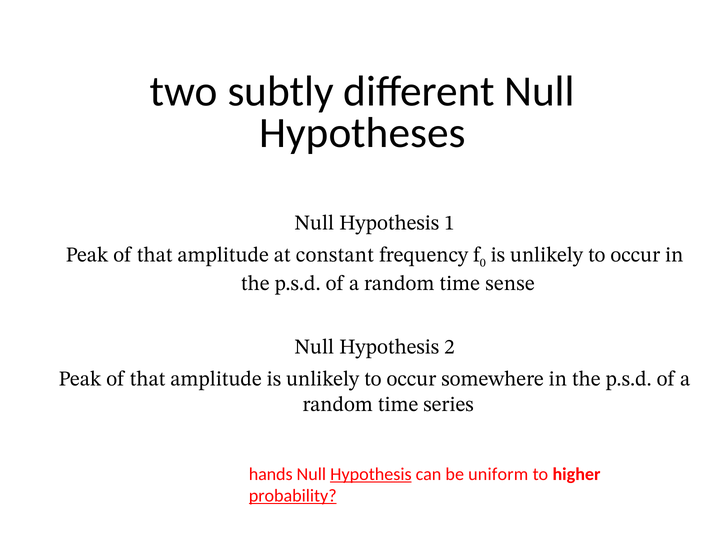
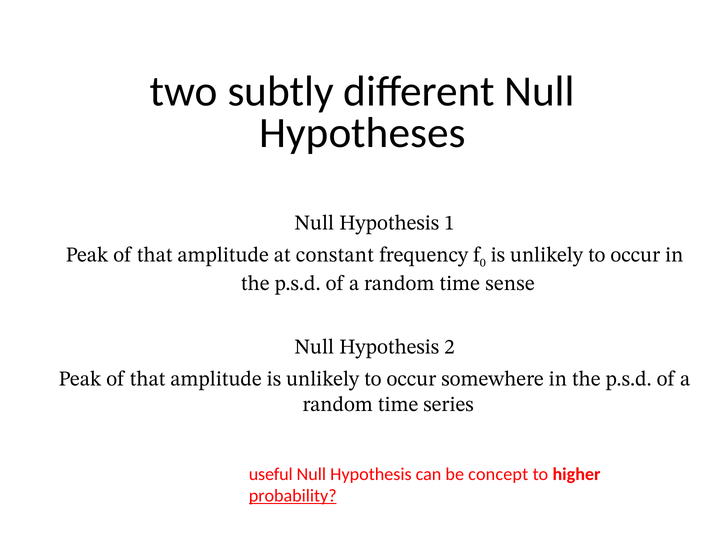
hands: hands -> useful
Hypothesis at (371, 475) underline: present -> none
uniform: uniform -> concept
